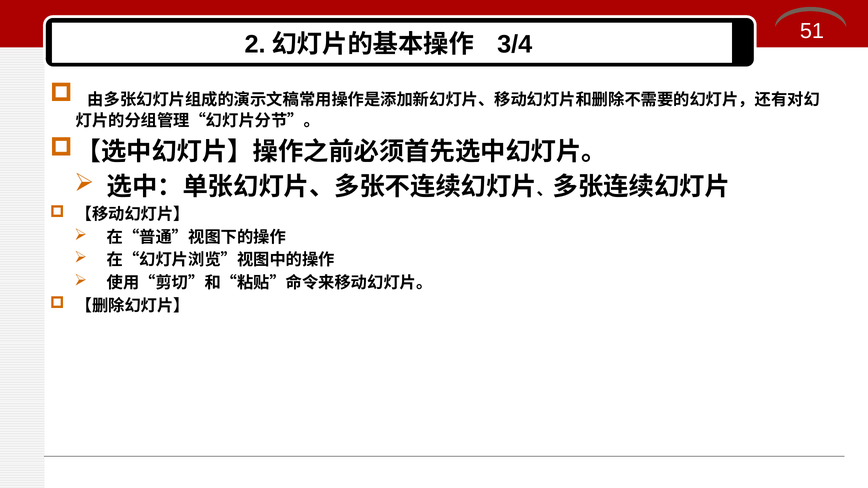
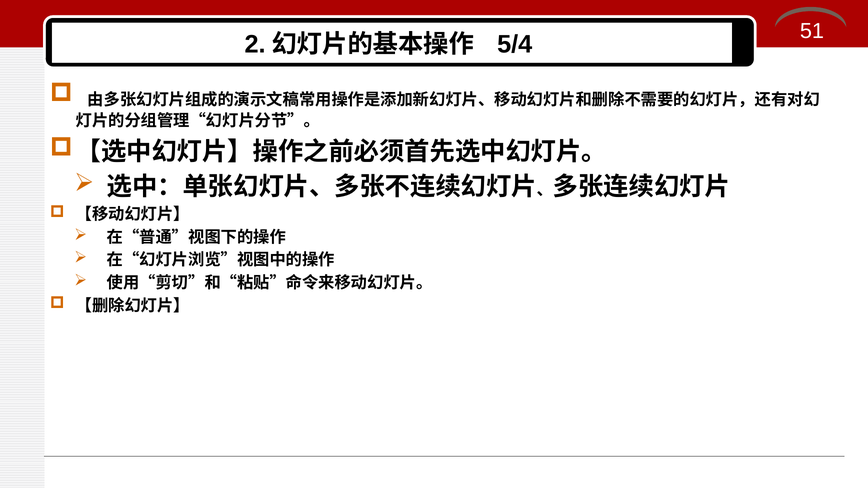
3/4: 3/4 -> 5/4
